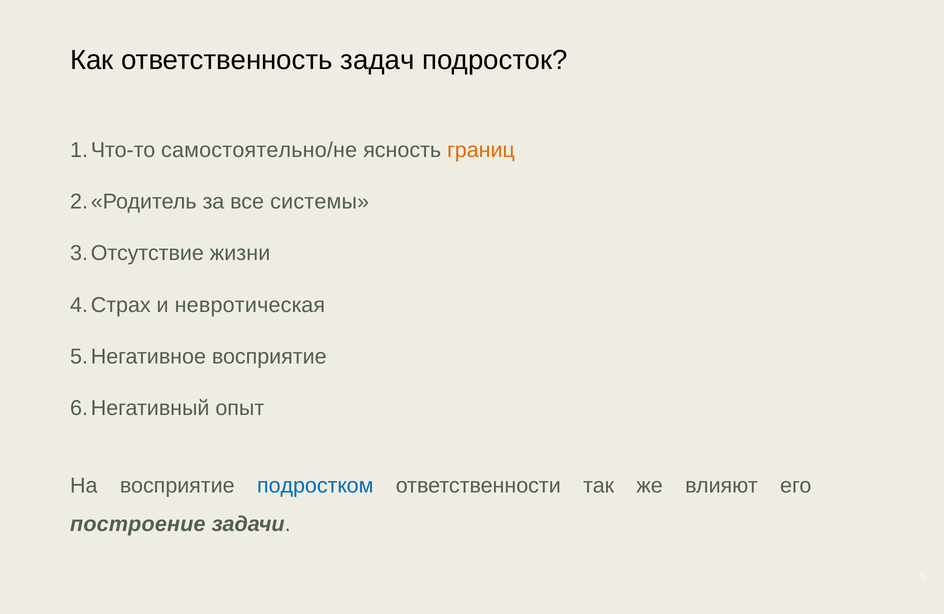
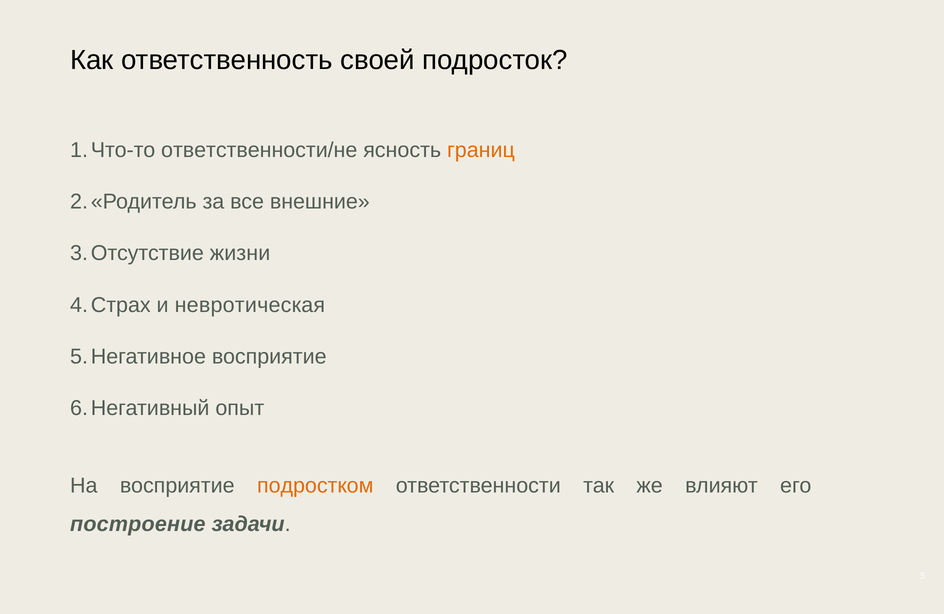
задач: задач -> своей
самостоятельно/не: самостоятельно/не -> ответственности/не
системы: системы -> внешние
подростком colour: blue -> orange
